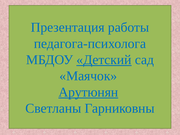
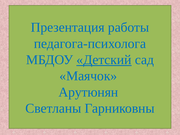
Арутюнян underline: present -> none
